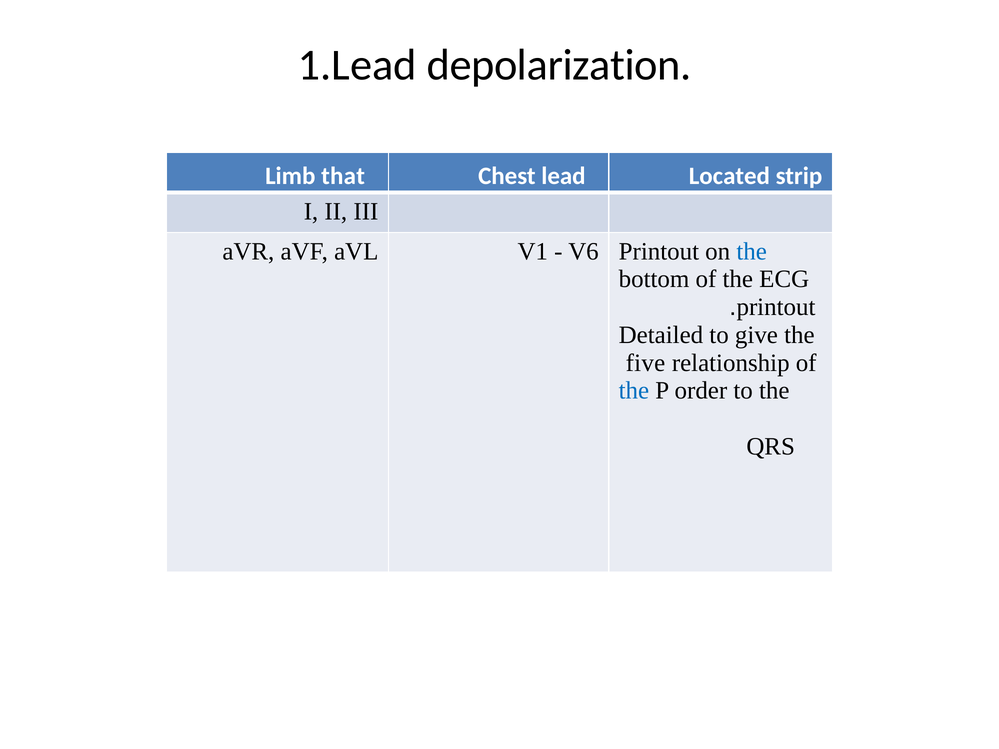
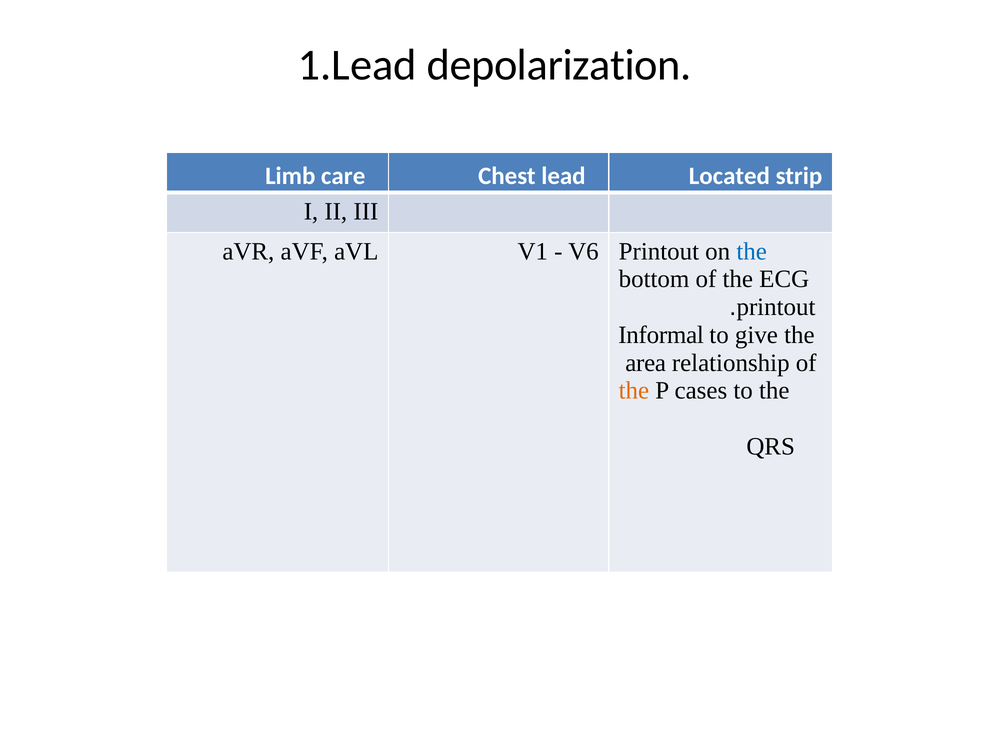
that: that -> care
Detailed: Detailed -> Informal
five: five -> area
the at (634, 391) colour: blue -> orange
order: order -> cases
